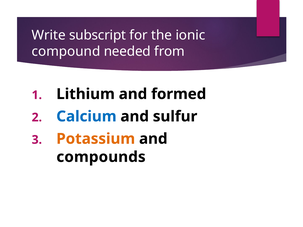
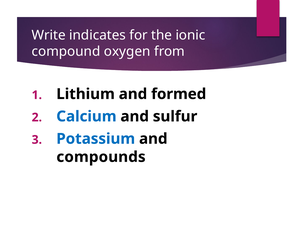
subscript: subscript -> indicates
needed: needed -> oxygen
Potassium colour: orange -> blue
